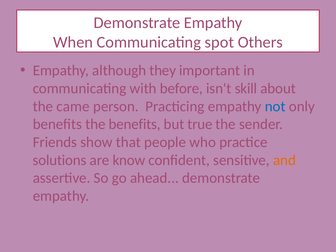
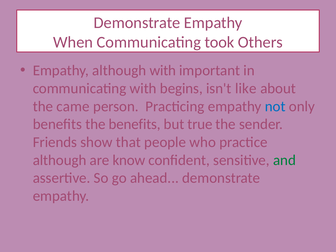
spot: spot -> took
although they: they -> with
before: before -> begins
skill: skill -> like
solutions at (60, 160): solutions -> although
and colour: orange -> green
